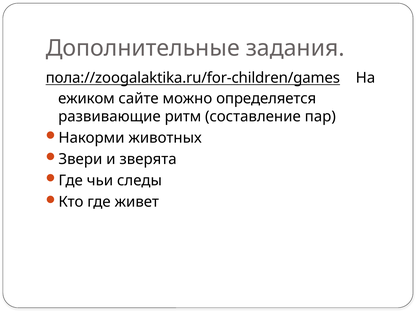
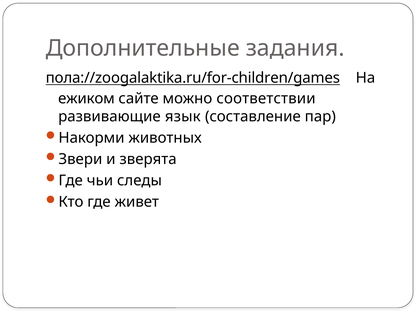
определяется: определяется -> соответствии
ритм: ритм -> язык
